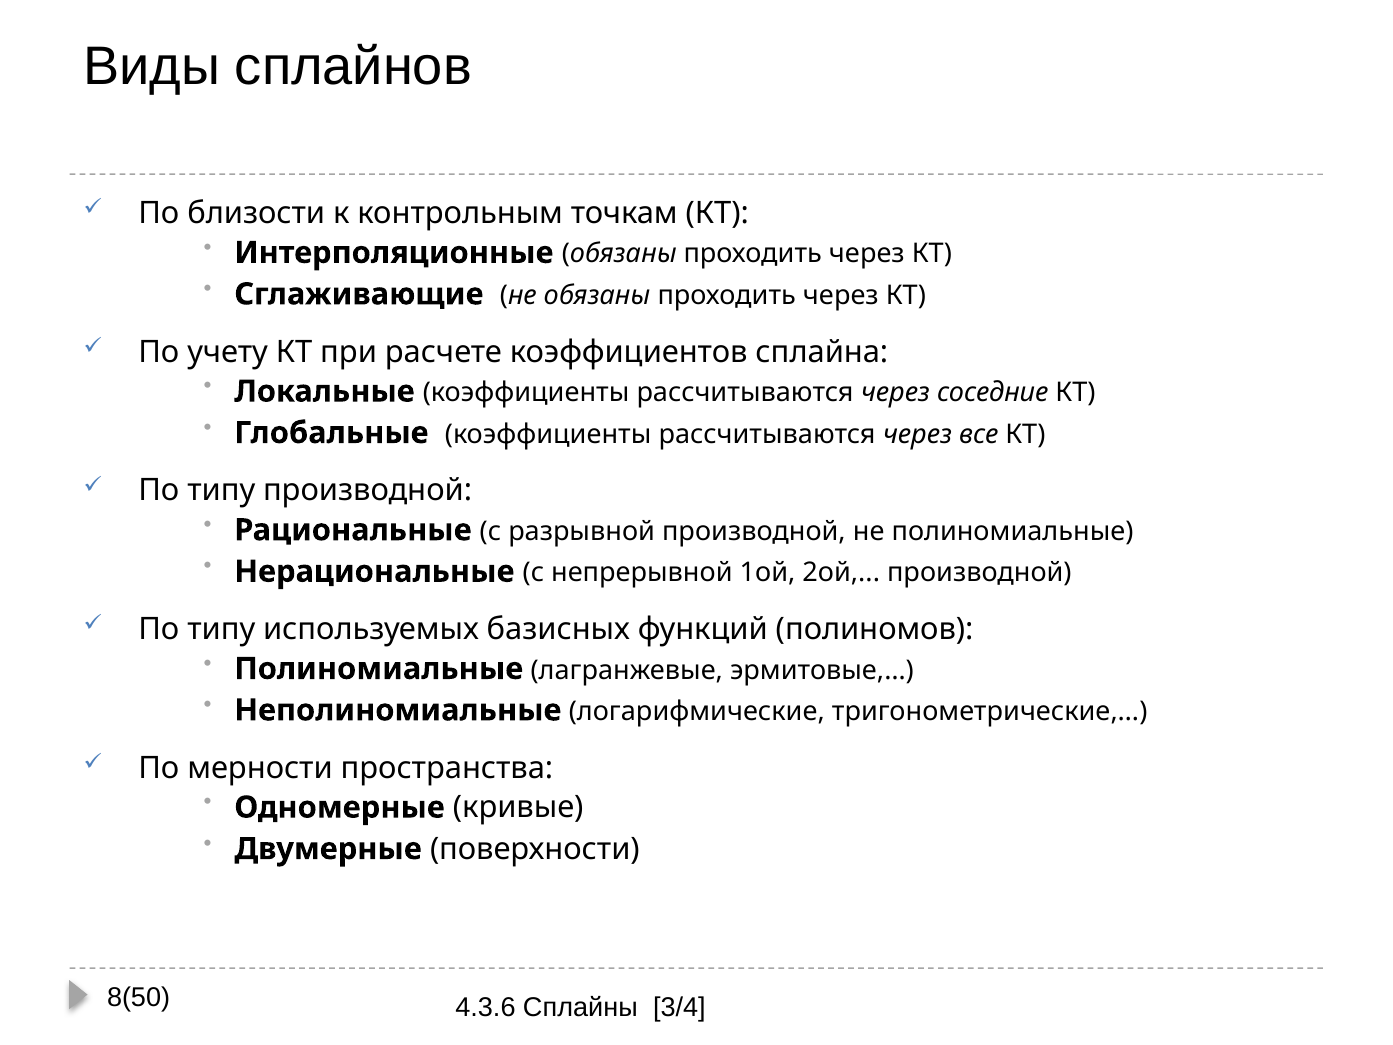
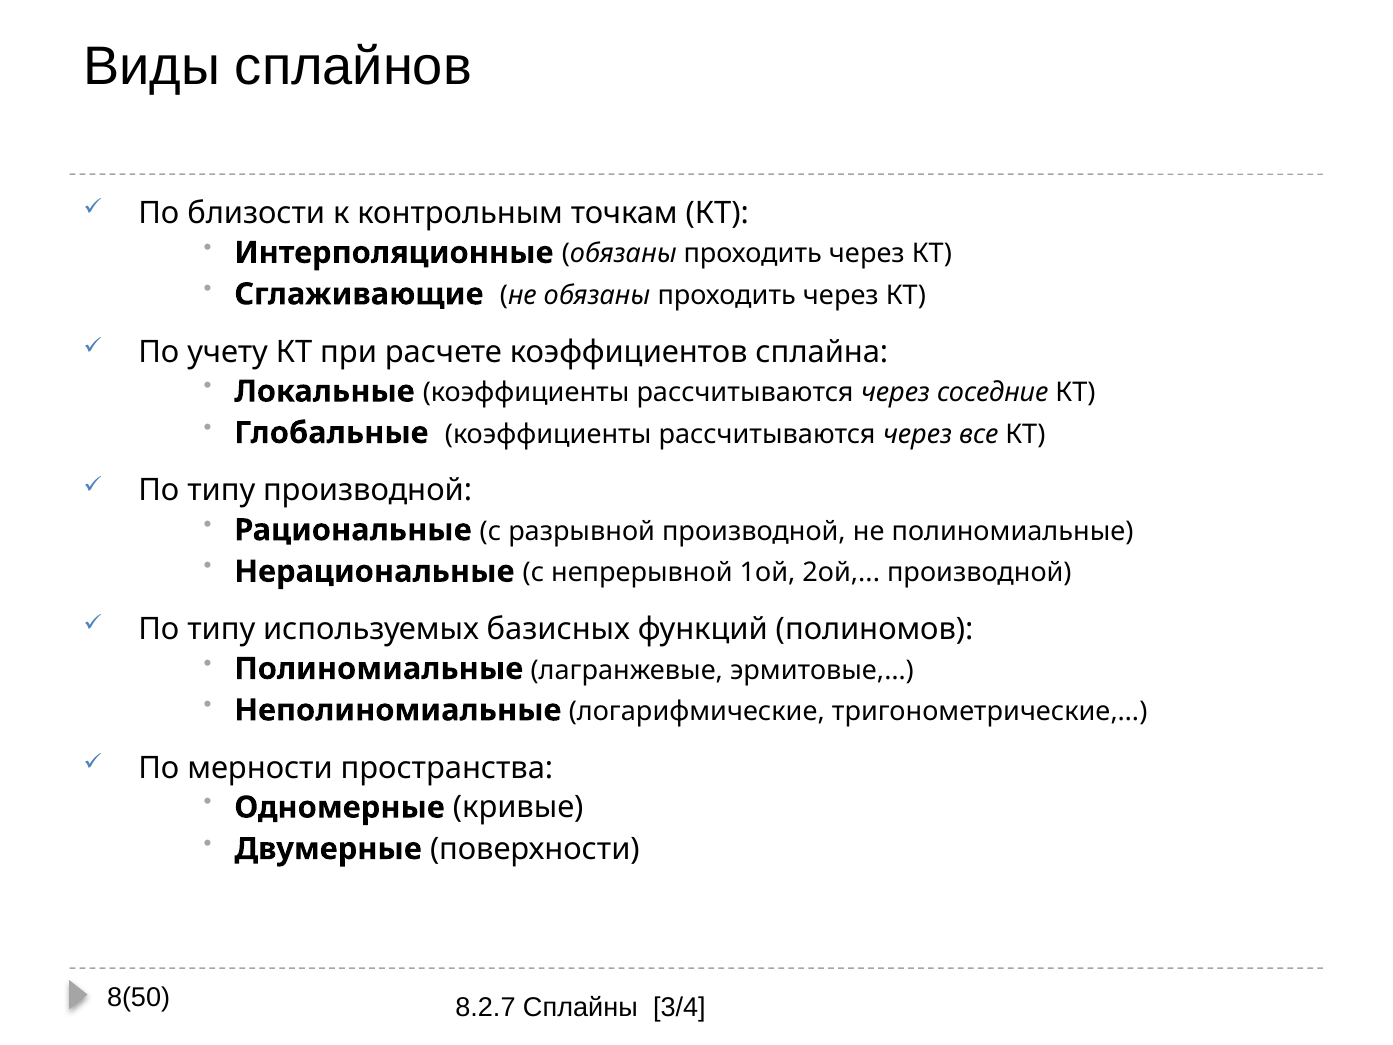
4.3.6: 4.3.6 -> 8.2.7
